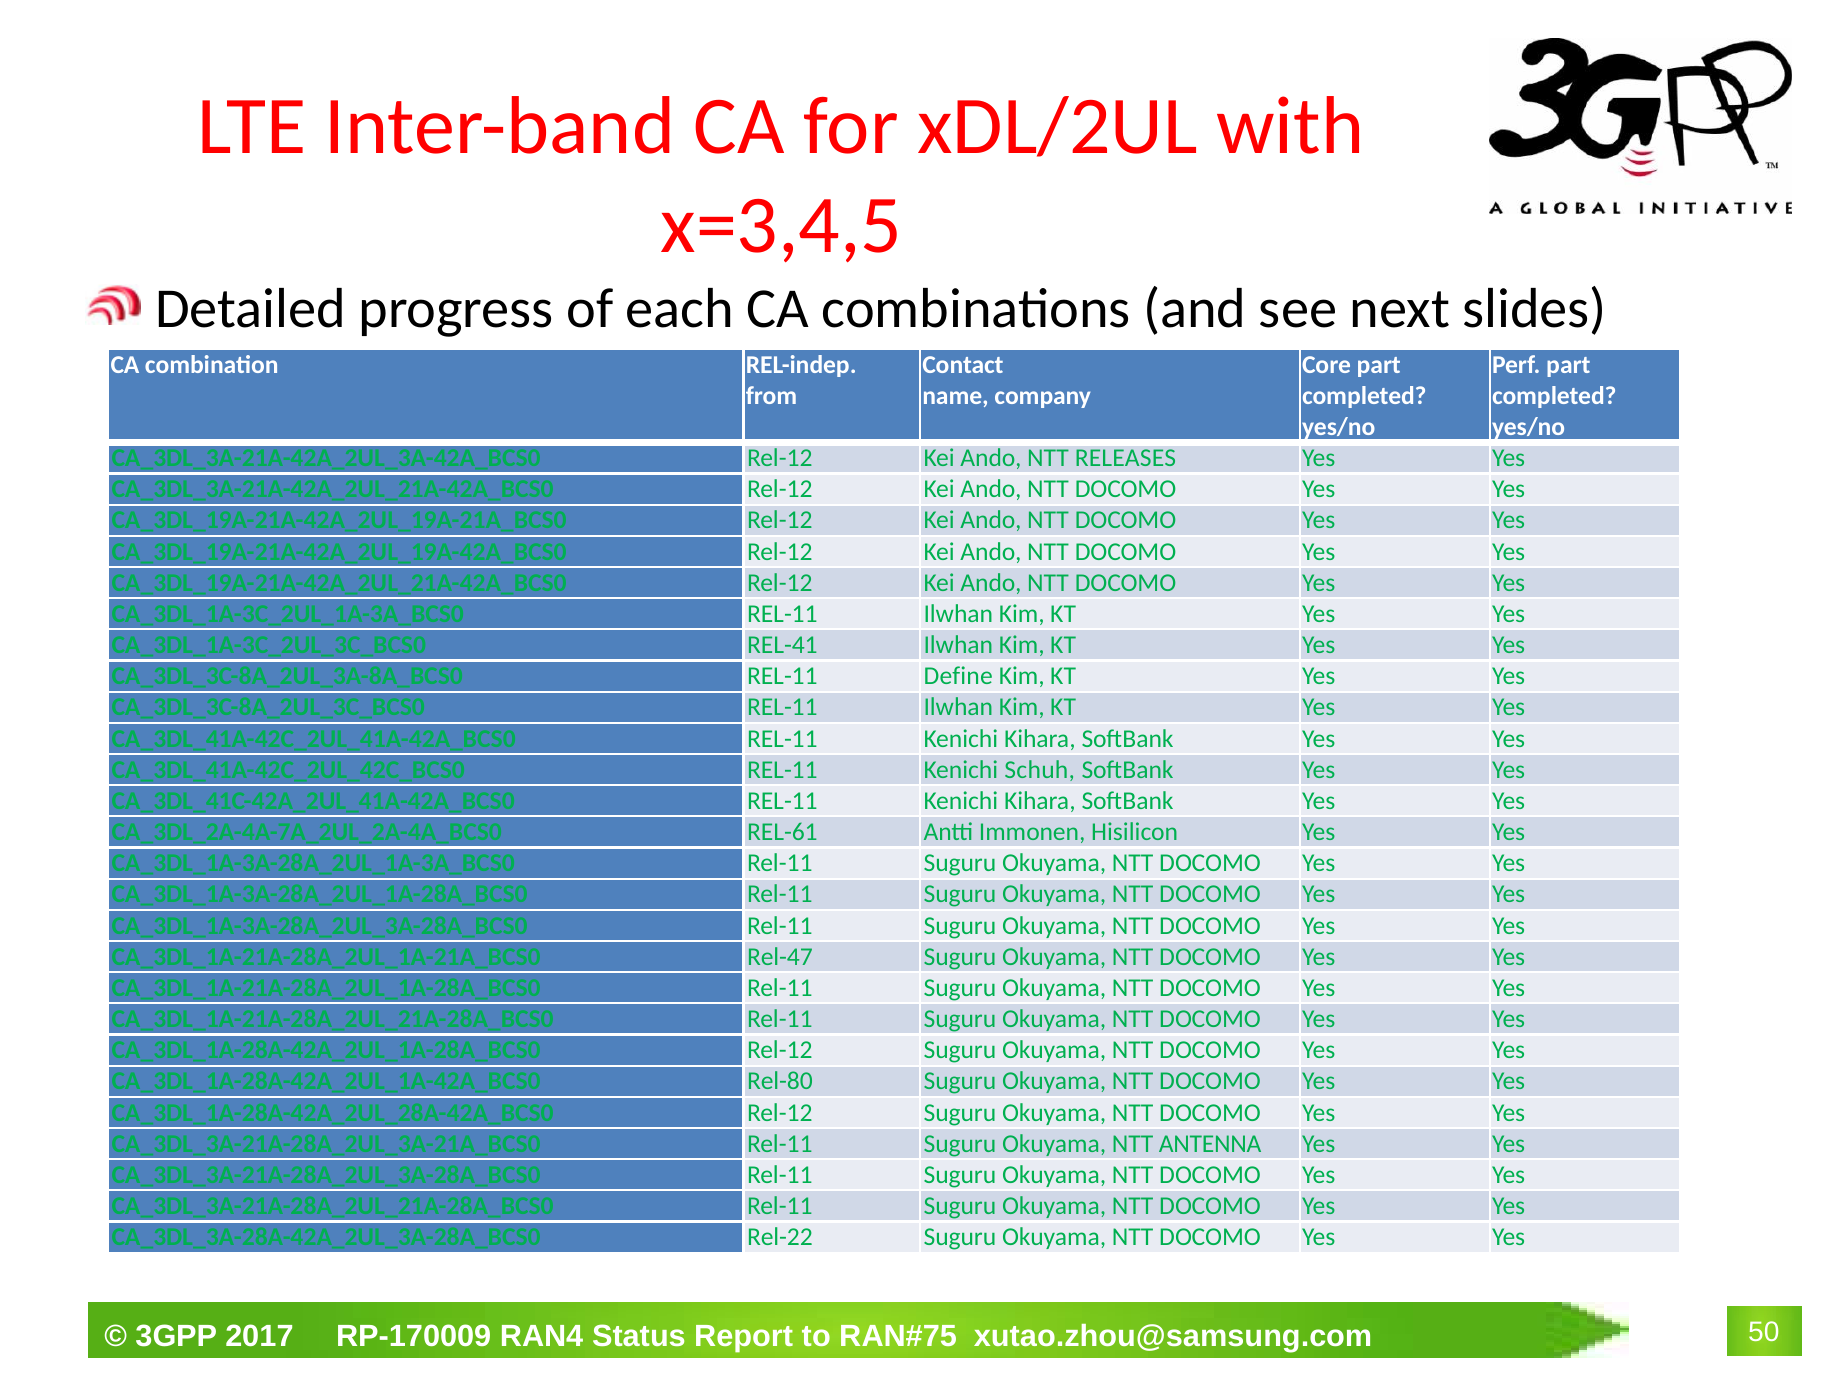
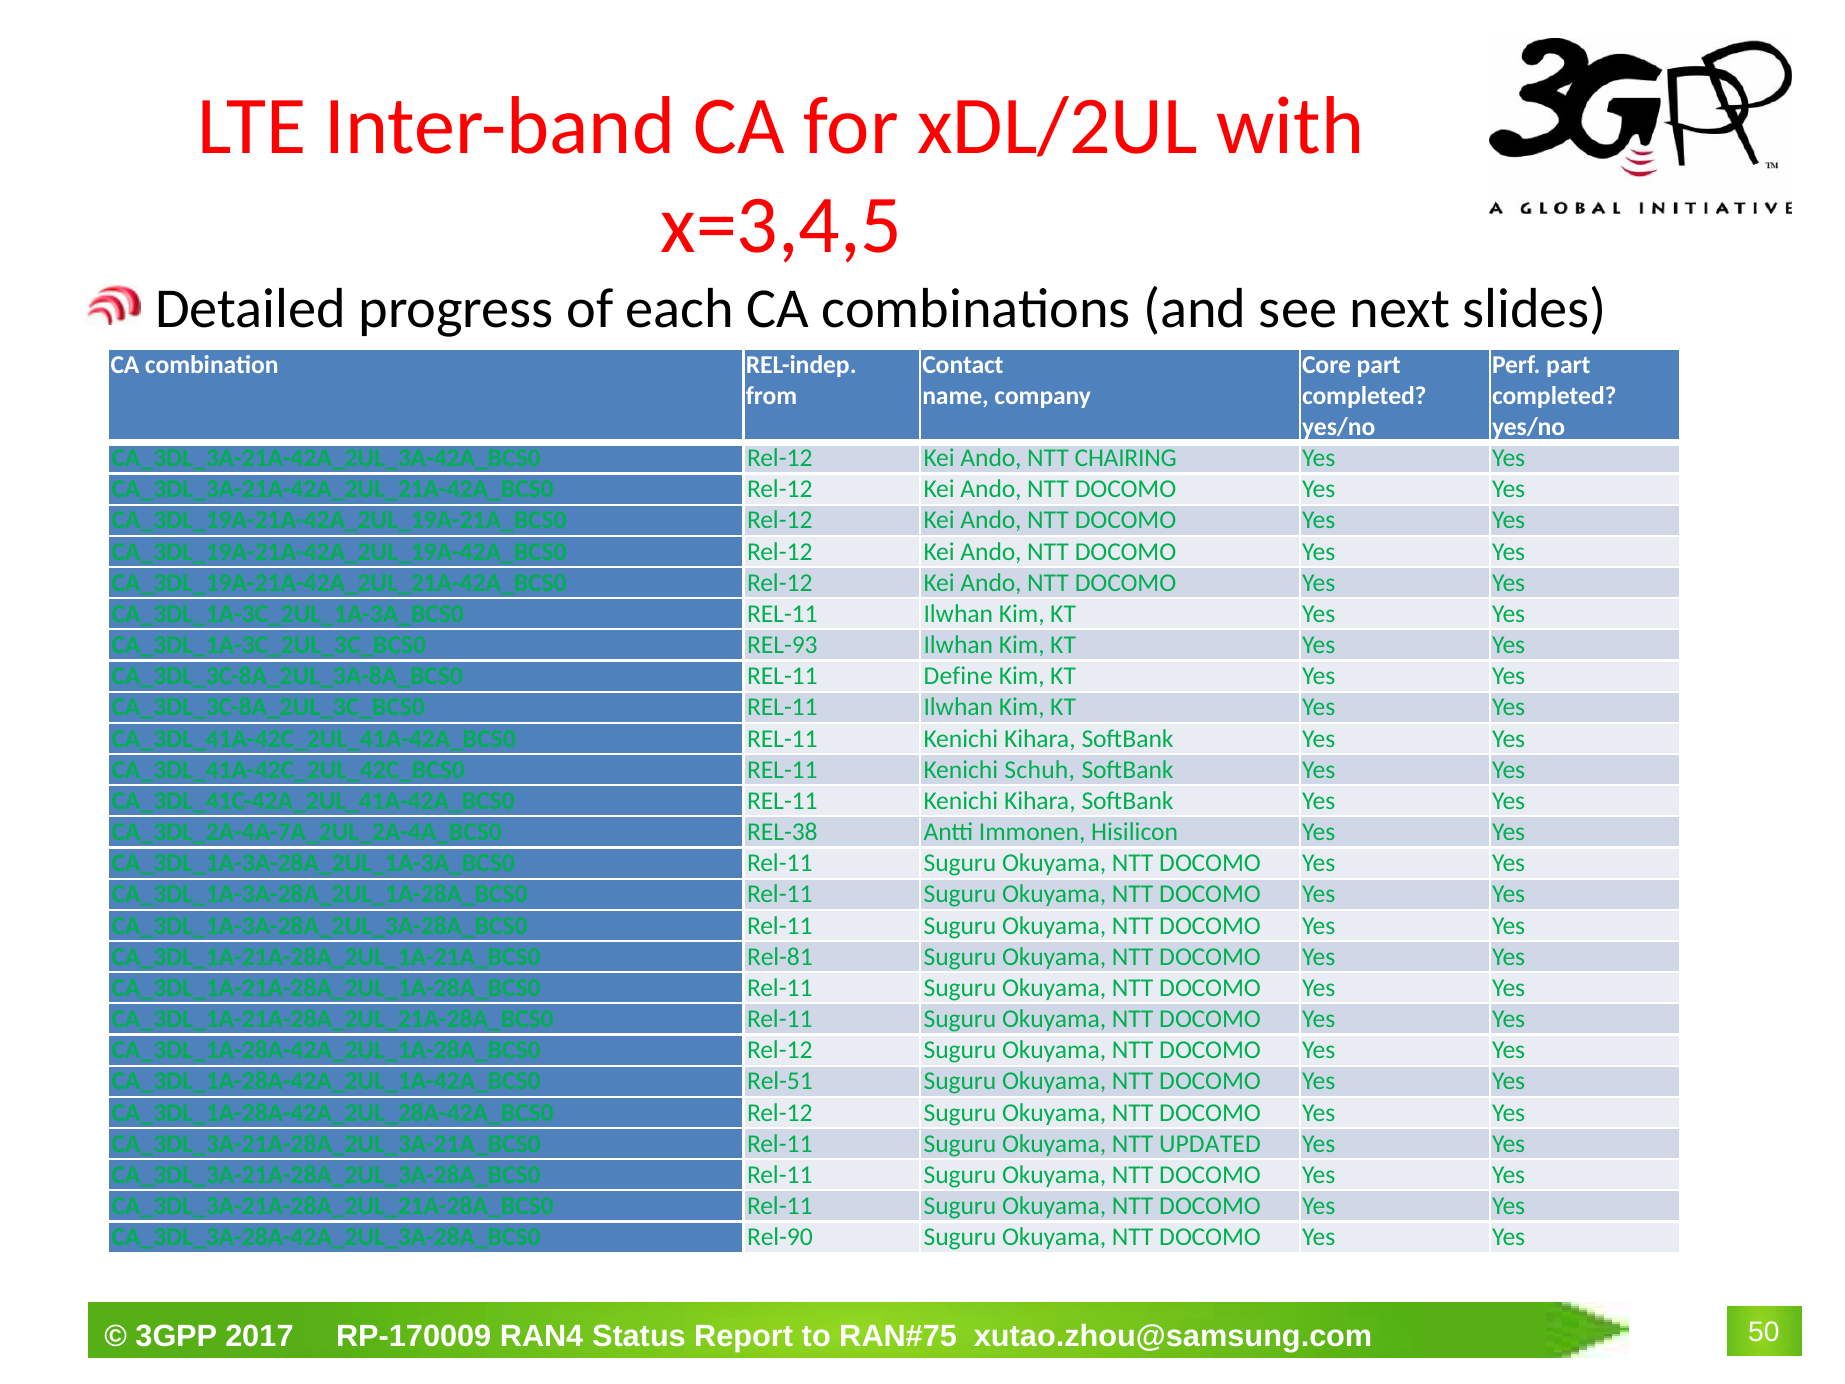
RELEASES: RELEASES -> CHAIRING
REL-41: REL-41 -> REL-93
REL-61: REL-61 -> REL-38
Rel-47: Rel-47 -> Rel-81
Rel-80: Rel-80 -> Rel-51
ANTENNA: ANTENNA -> UPDATED
Rel-22: Rel-22 -> Rel-90
